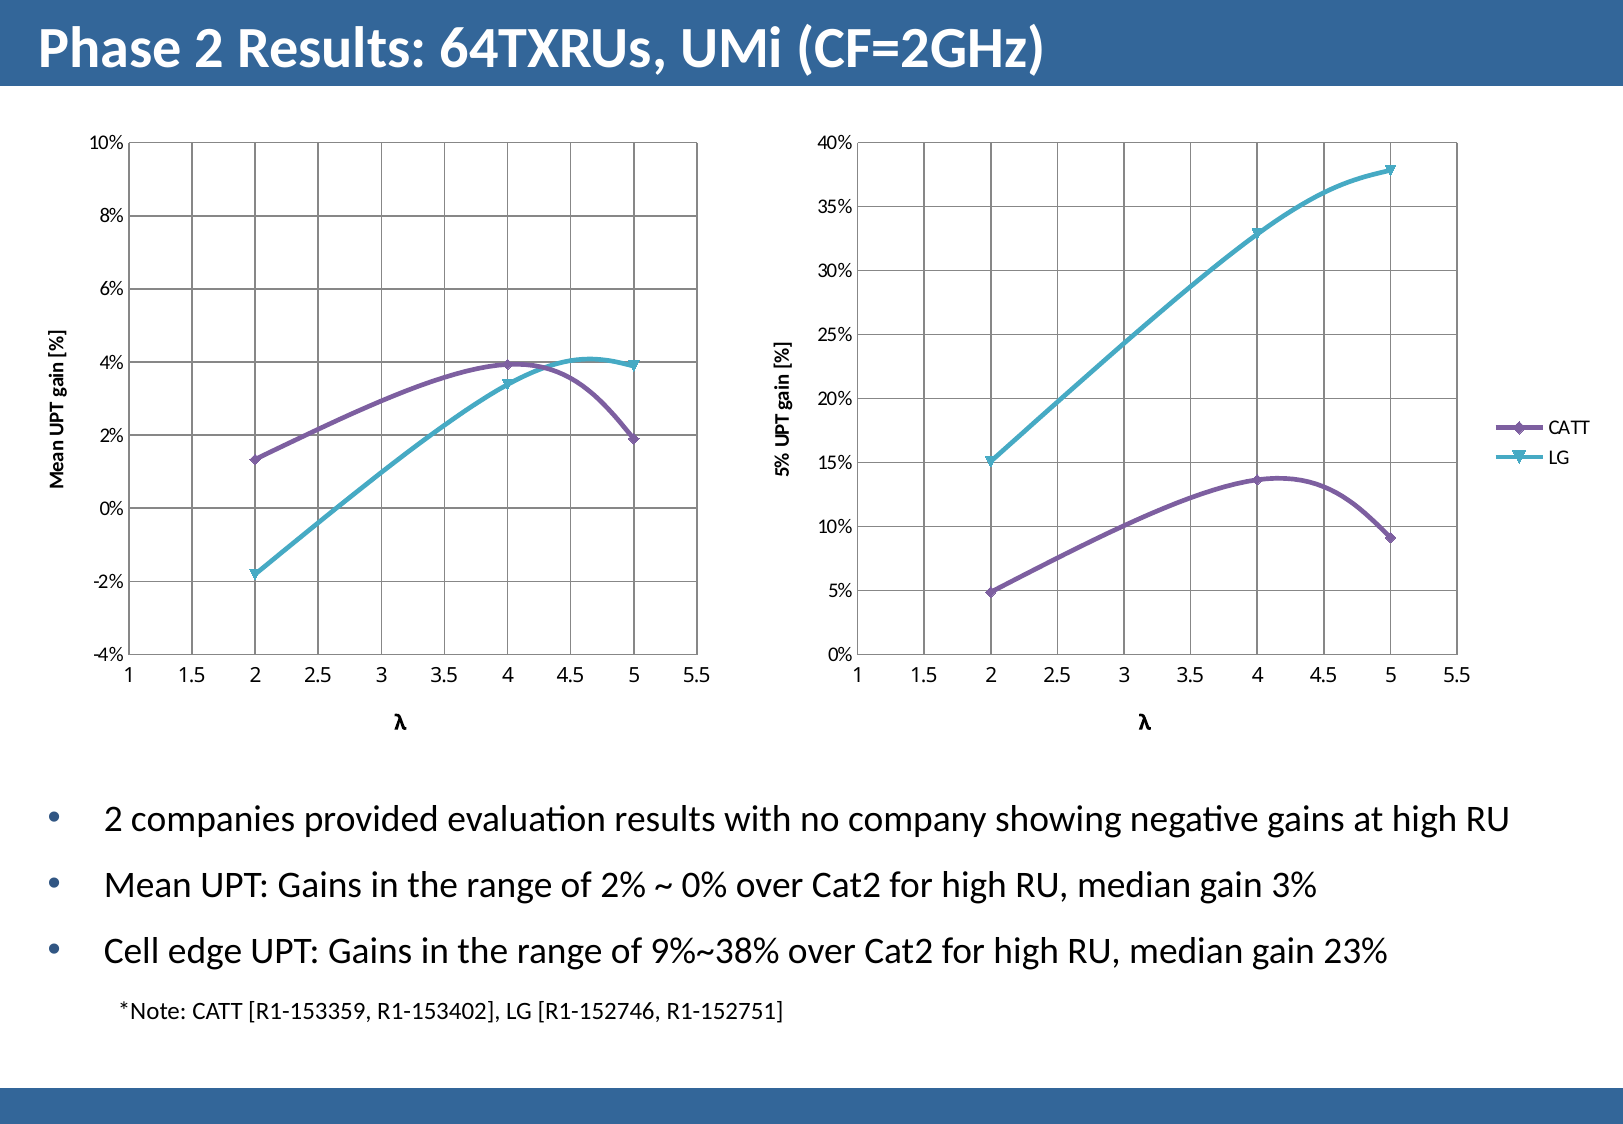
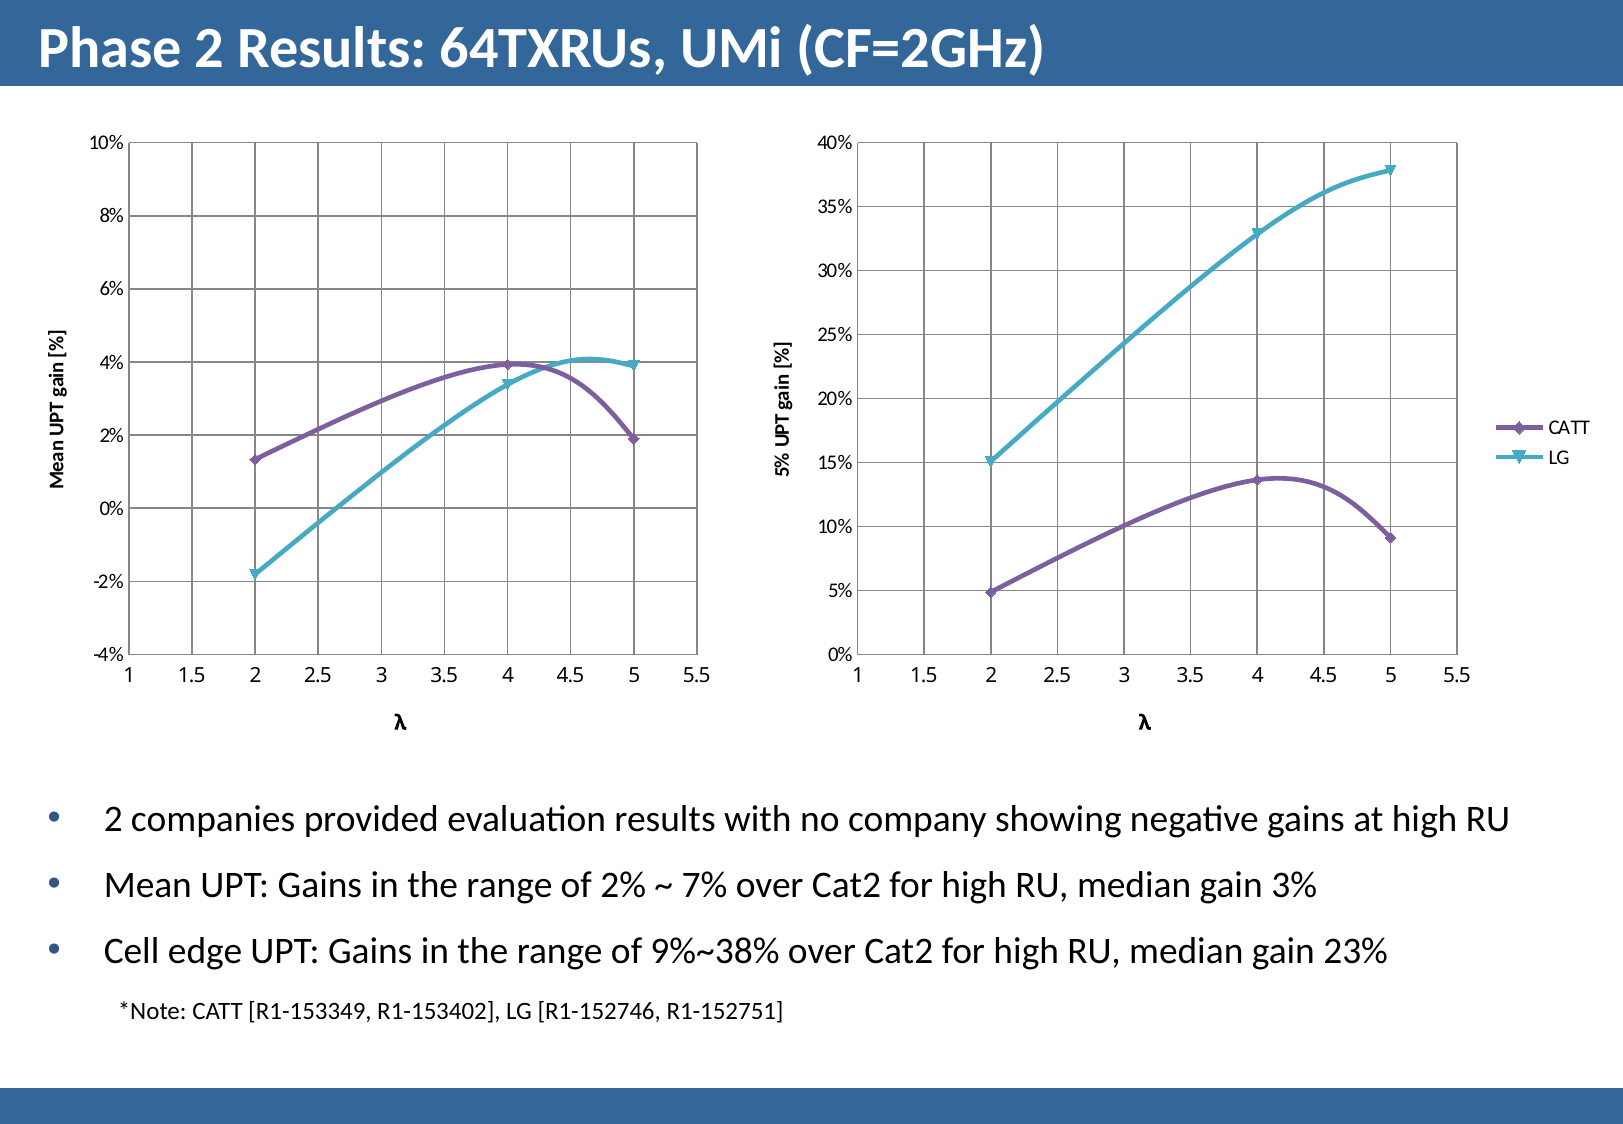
0% at (705, 885): 0% -> 7%
R1-153359: R1-153359 -> R1-153349
